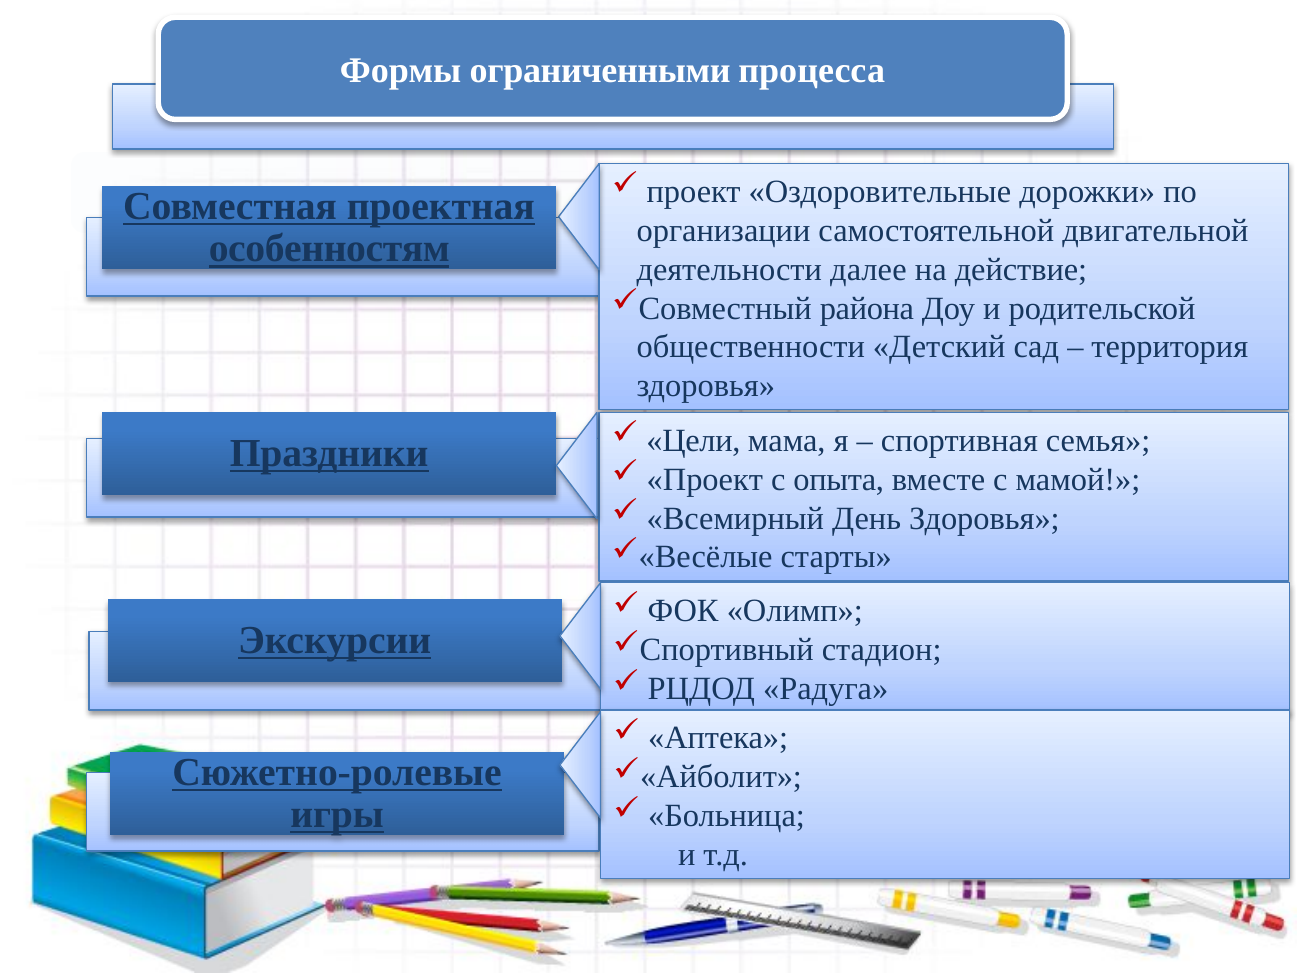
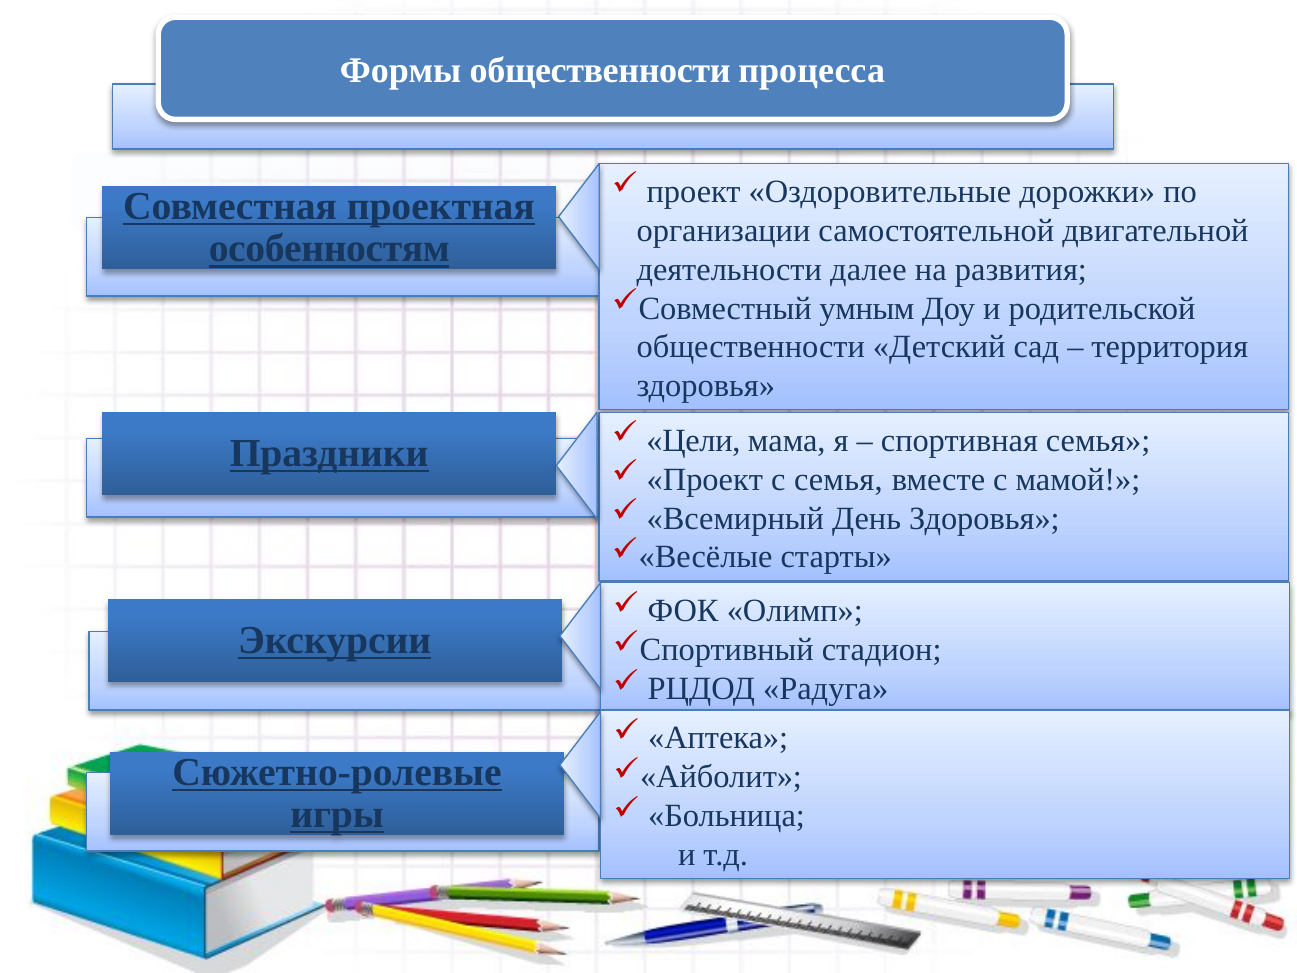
Формы ограниченными: ограниченными -> общественности
действие: действие -> развития
района: района -> умным
с опыта: опыта -> семья
